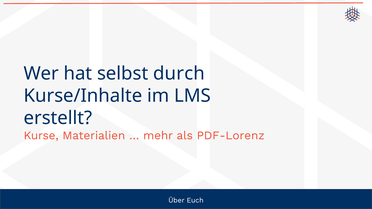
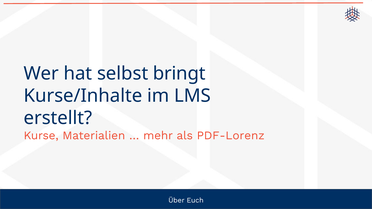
durch: durch -> bringt
